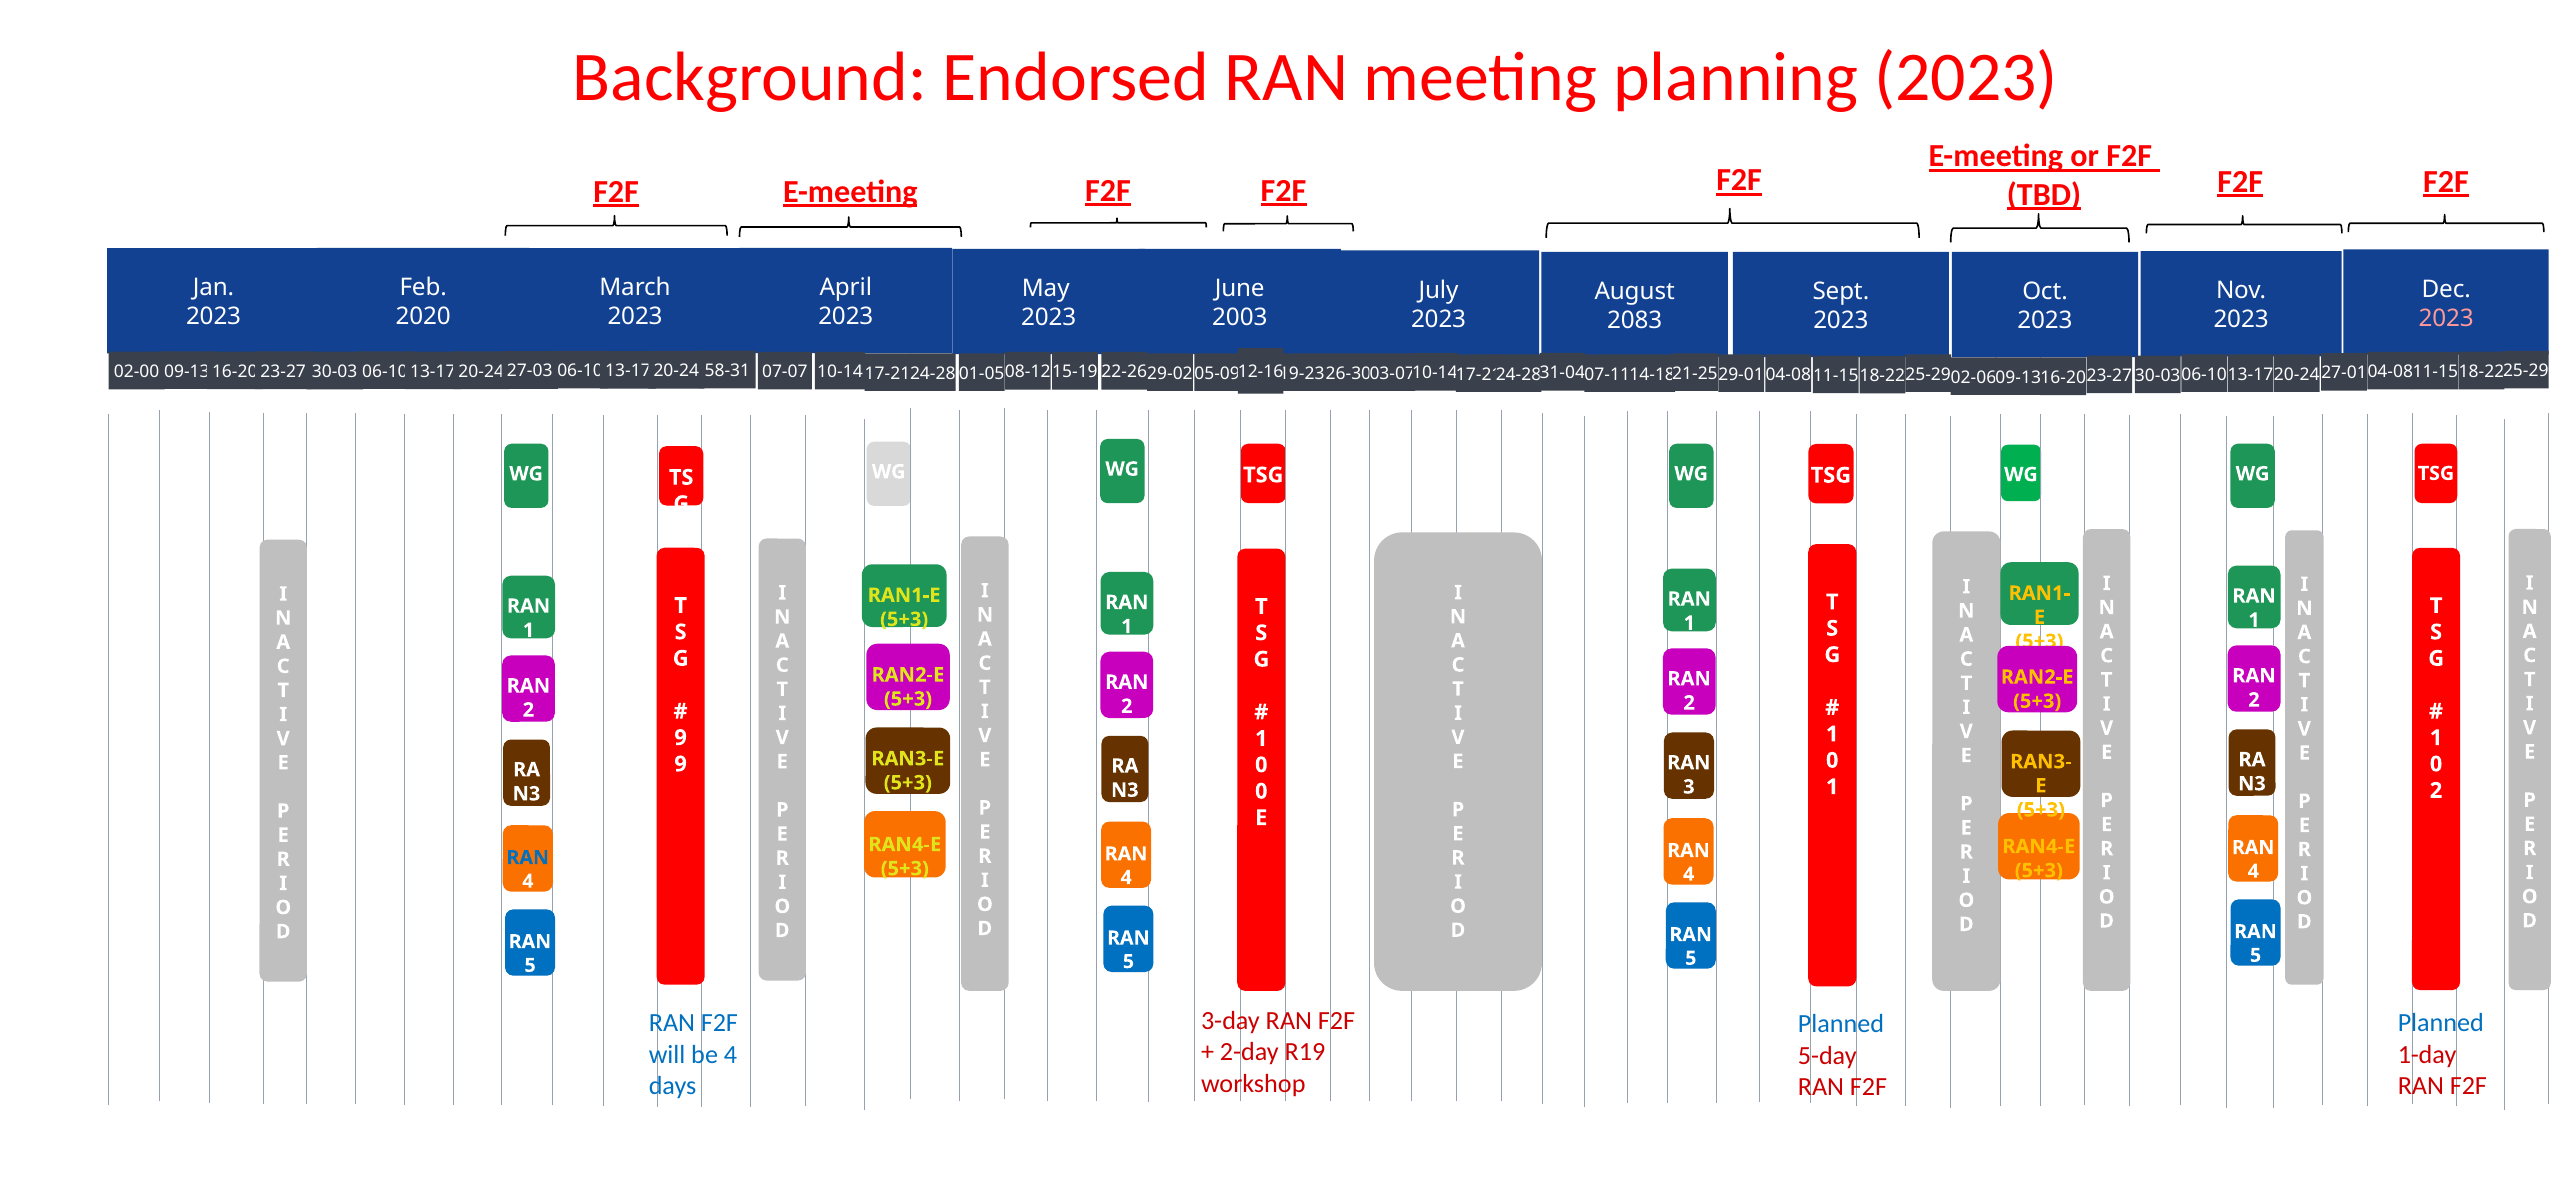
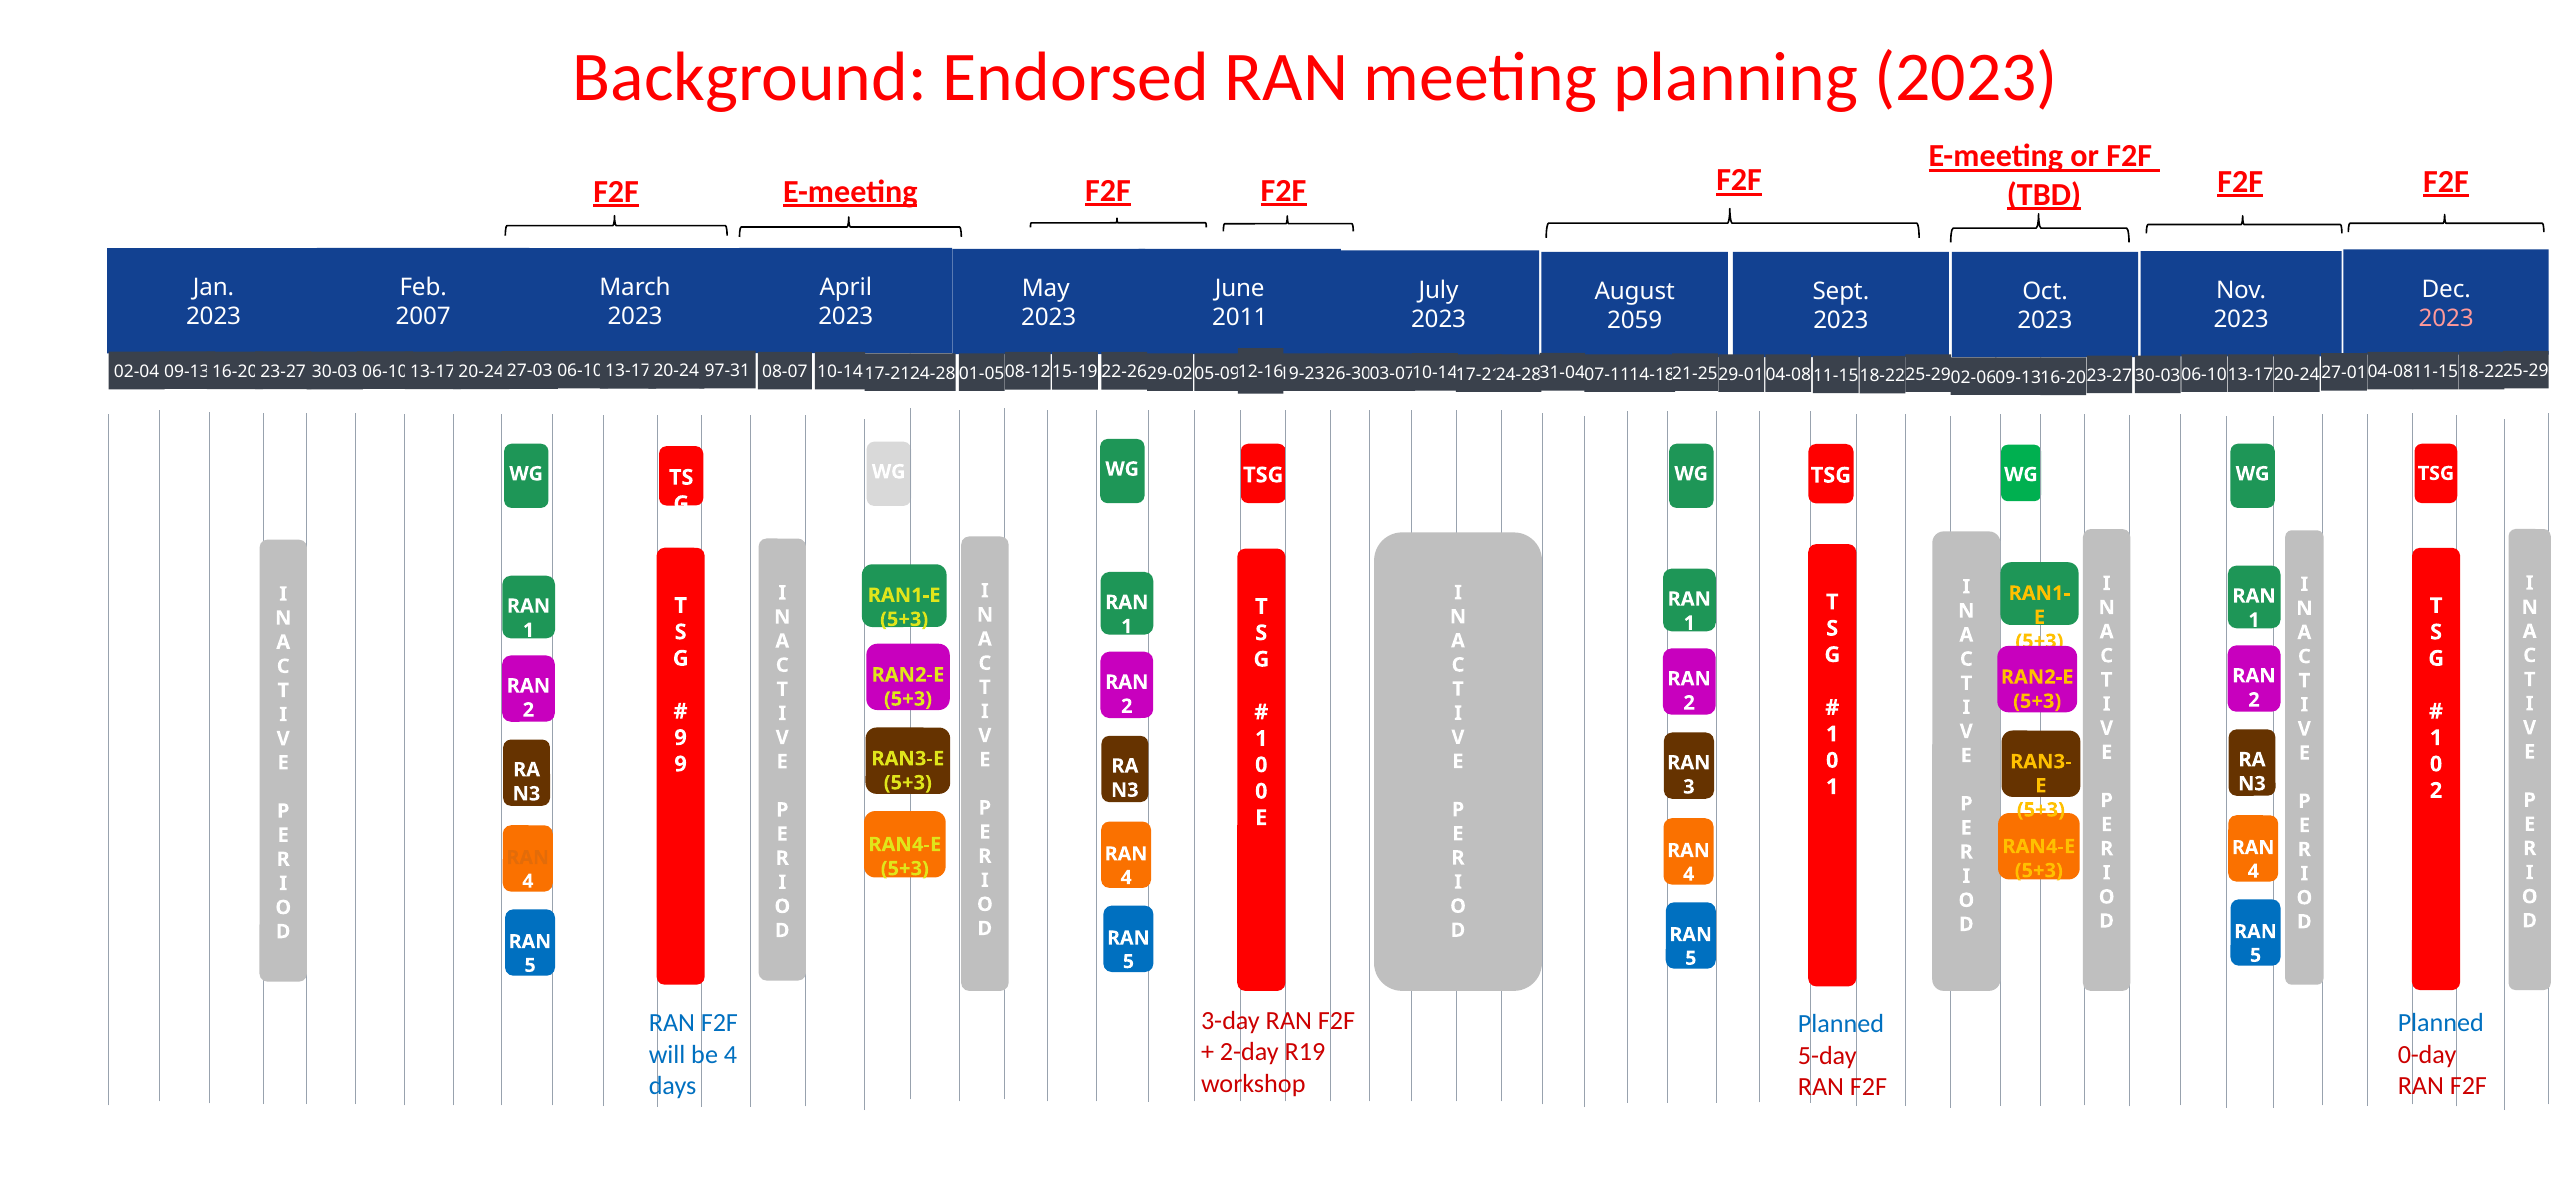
2020: 2020 -> 2007
2003: 2003 -> 2011
2083: 2083 -> 2059
02-00: 02-00 -> 02-04
58-31: 58-31 -> 97-31
07-07: 07-07 -> 08-07
RAN at (528, 858) colour: blue -> orange
1-day: 1-day -> 0-day
